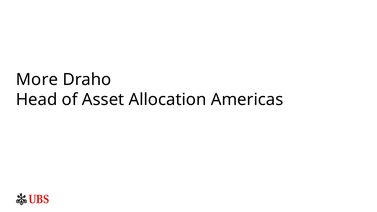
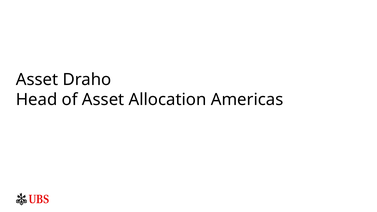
More at (37, 80): More -> Asset
